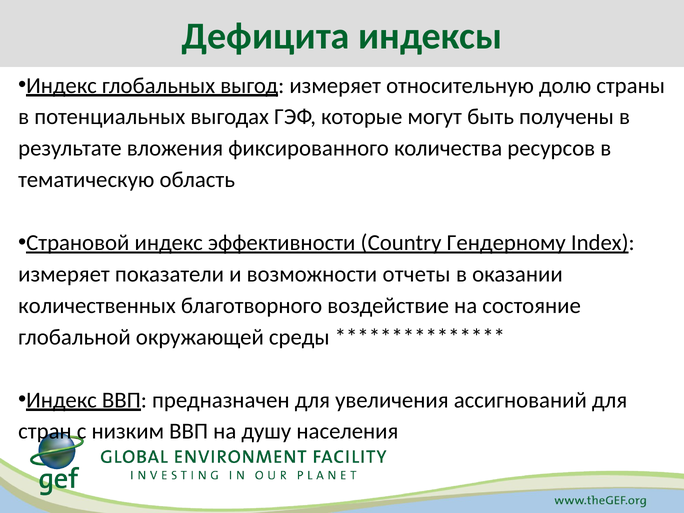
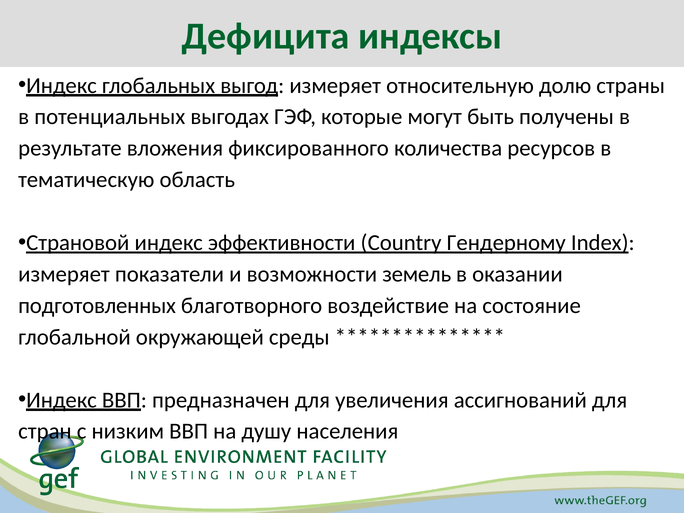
отчеты: отчеты -> земель
количественных: количественных -> подготовленных
